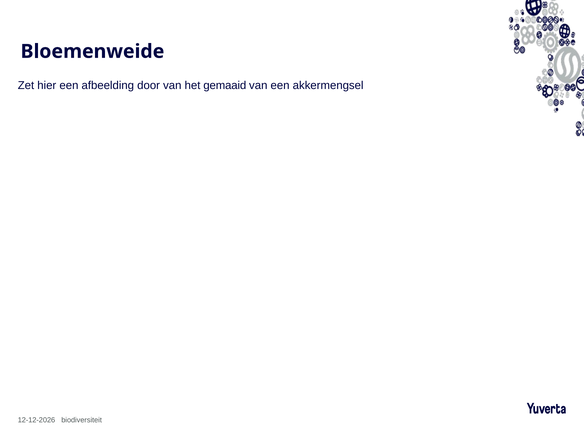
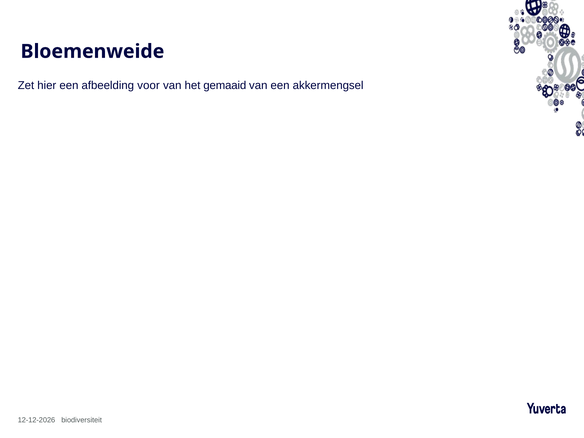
door: door -> voor
